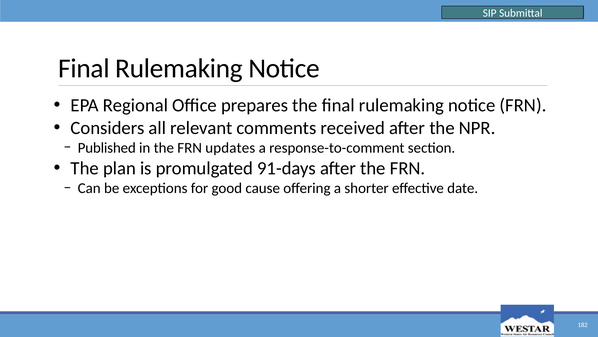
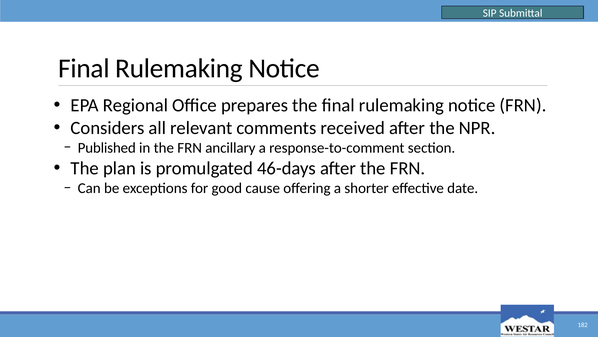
updates: updates -> ancillary
91-days: 91-days -> 46-days
